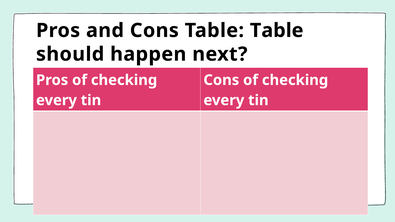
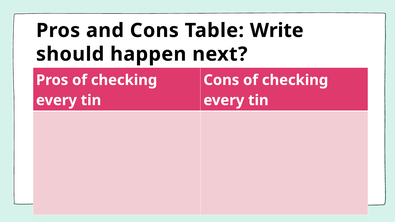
Table Table: Table -> Write
